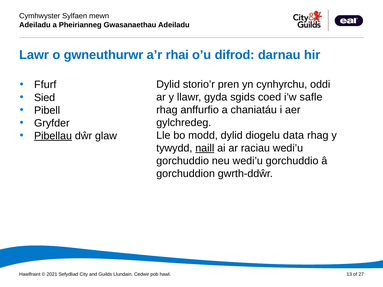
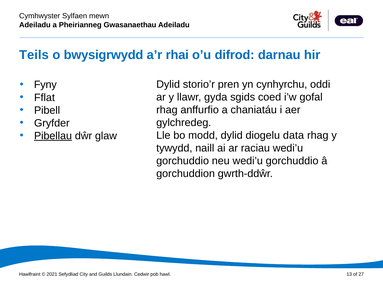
Lawr: Lawr -> Teils
gwneuthurwr: gwneuthurwr -> bwysigrwydd
Ffurf: Ffurf -> Fyny
Sied: Sied -> Fflat
safle: safle -> gofal
naill underline: present -> none
